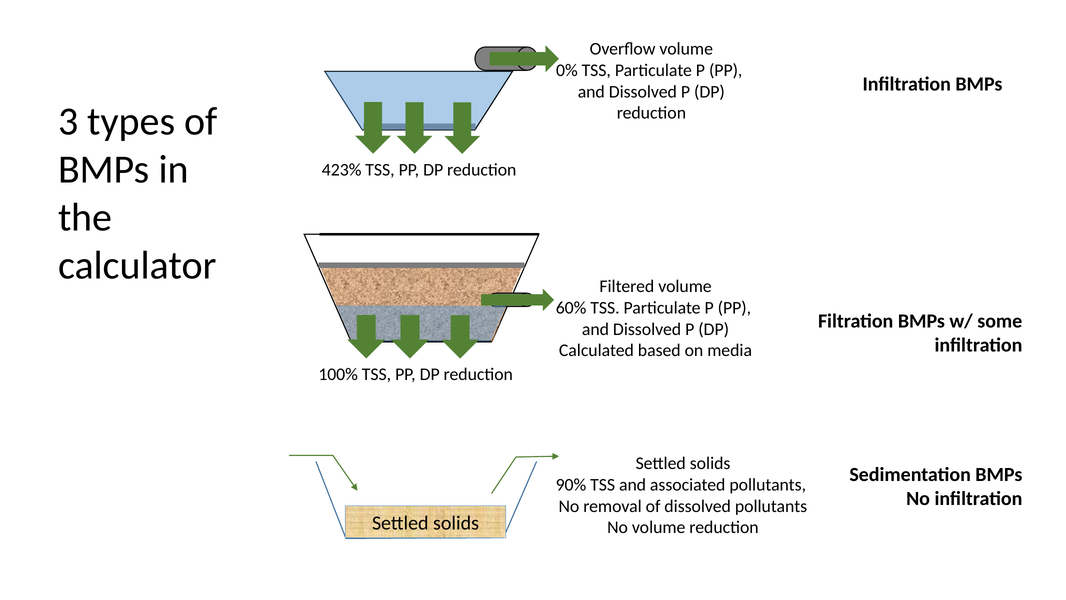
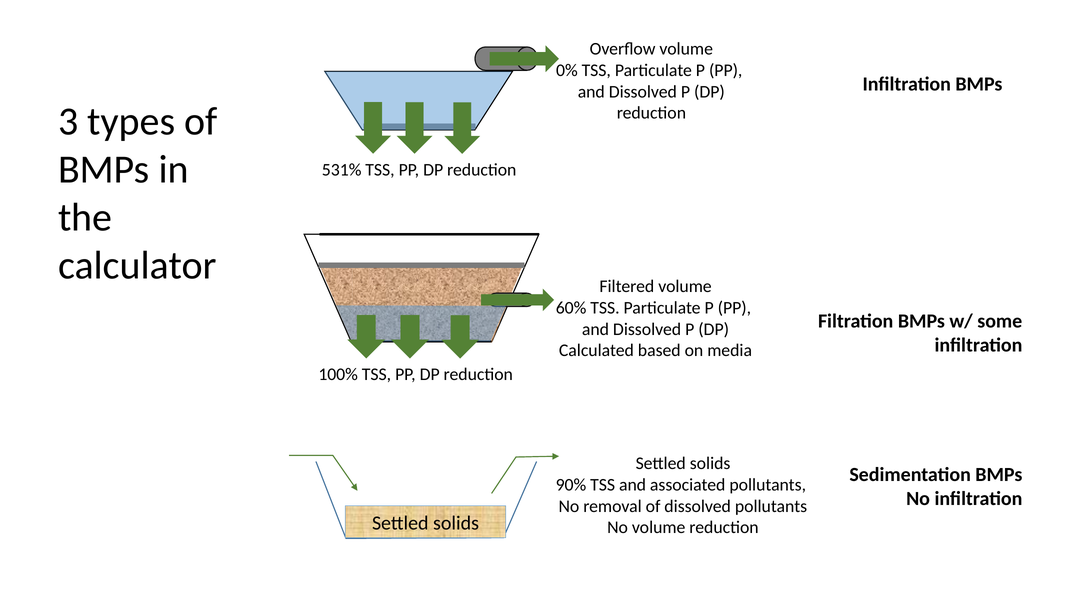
423%: 423% -> 531%
